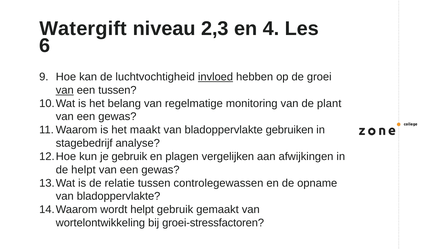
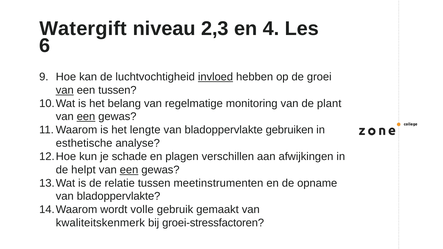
een at (86, 117) underline: none -> present
maakt: maakt -> lengte
stagebedrijf: stagebedrijf -> esthetische
je gebruik: gebruik -> schade
vergelijken: vergelijken -> verschillen
een at (129, 170) underline: none -> present
controlegewassen: controlegewassen -> meetinstrumenten
wordt helpt: helpt -> volle
wortelontwikkeling: wortelontwikkeling -> kwaliteitskenmerk
